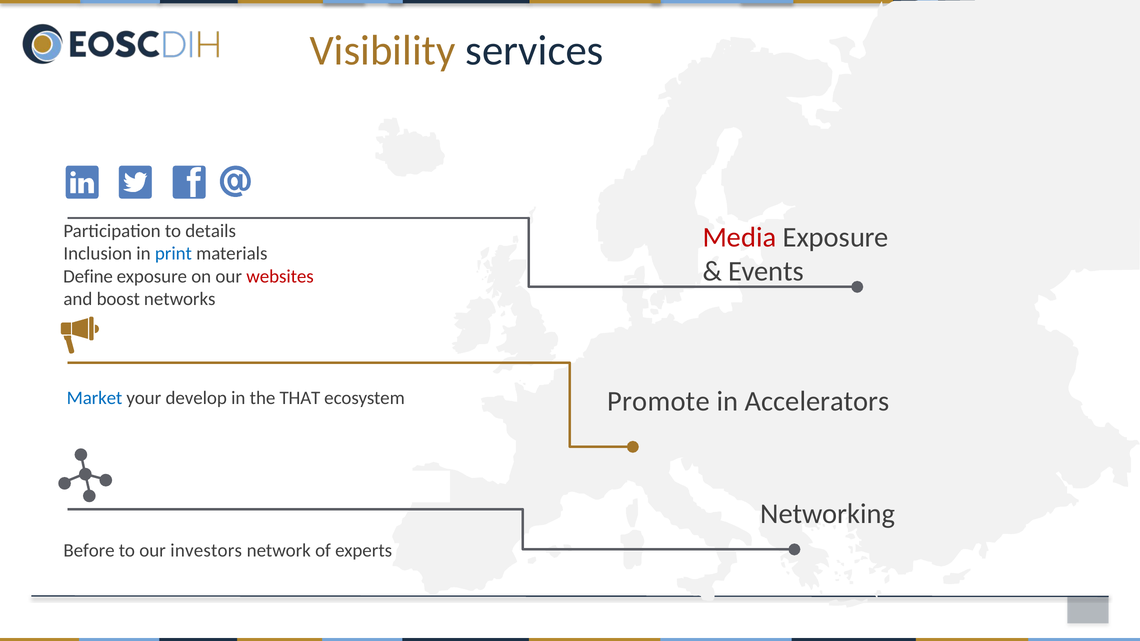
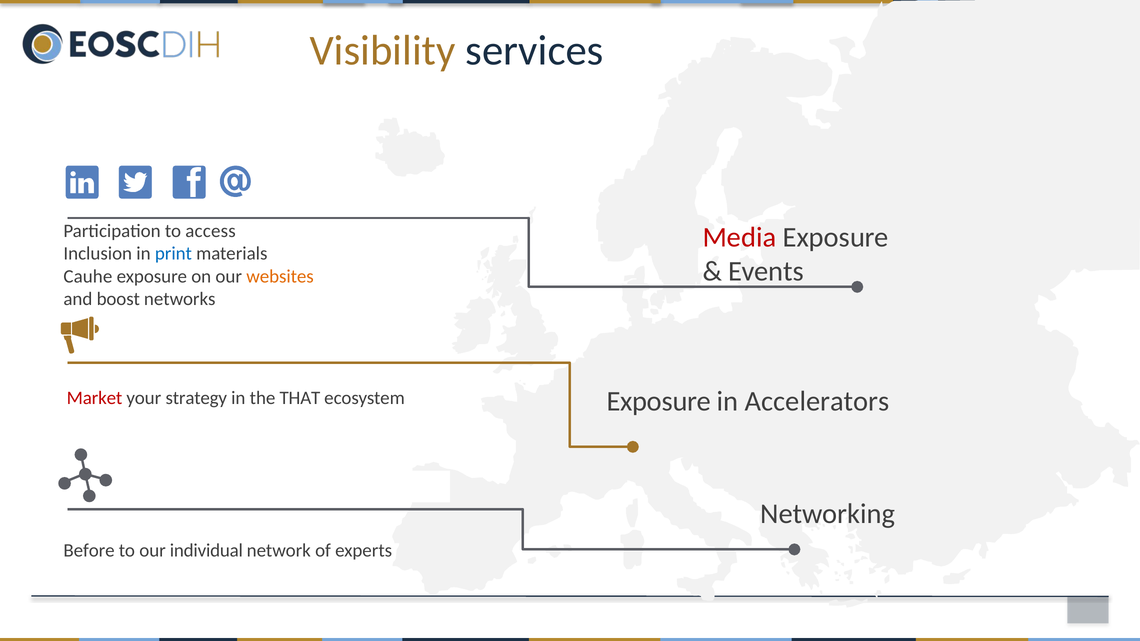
details: details -> access
Define: Define -> Cauhe
websites colour: red -> orange
Promote at (659, 402): Promote -> Exposure
Market colour: blue -> red
develop: develop -> strategy
investors: investors -> individual
